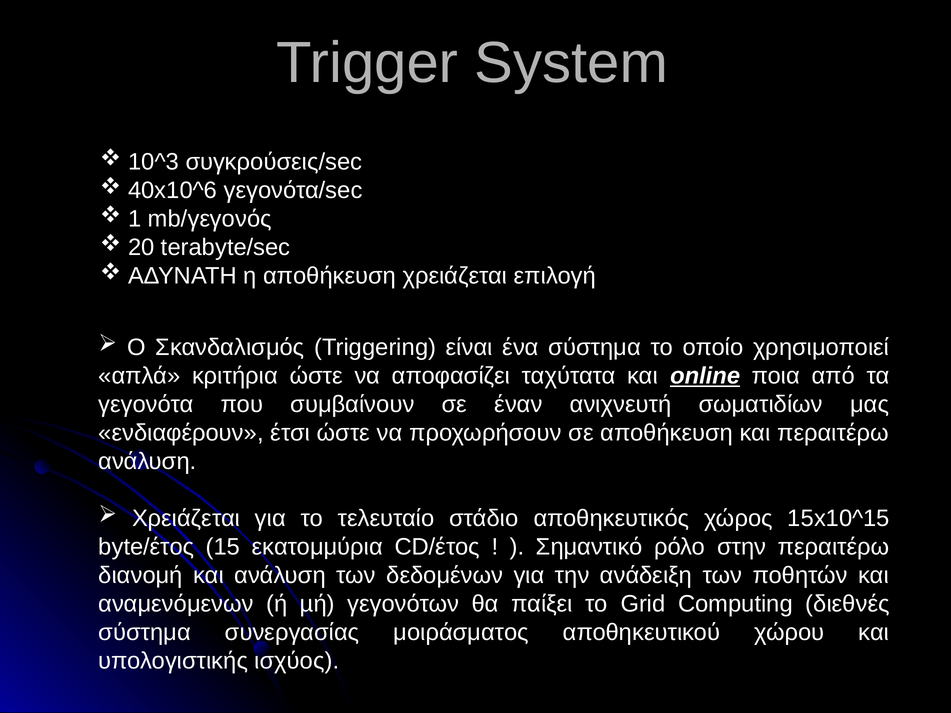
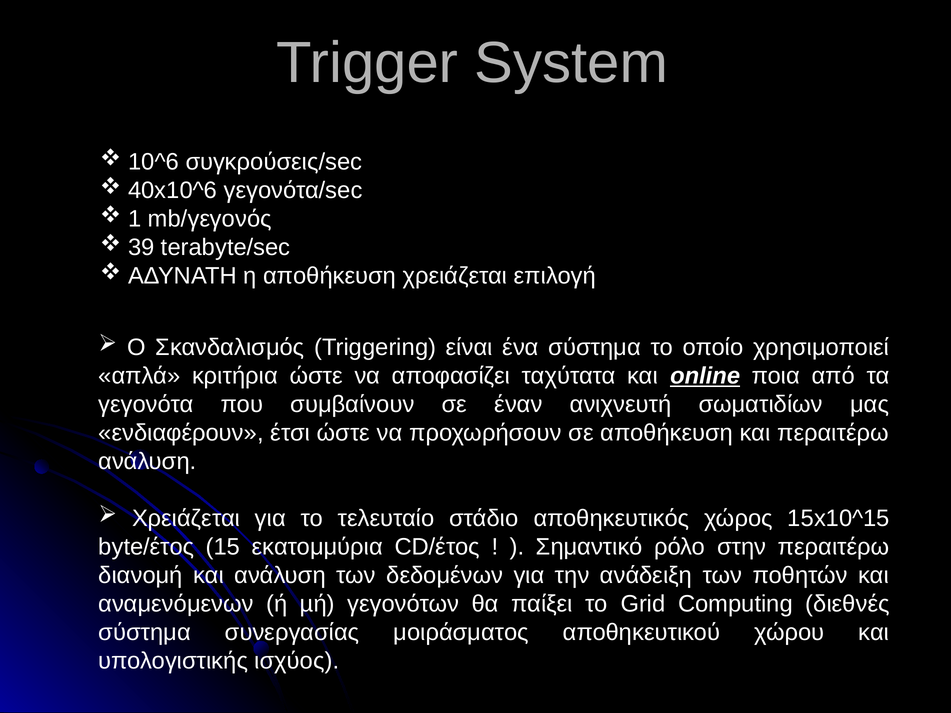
10^3: 10^3 -> 10^6
20: 20 -> 39
